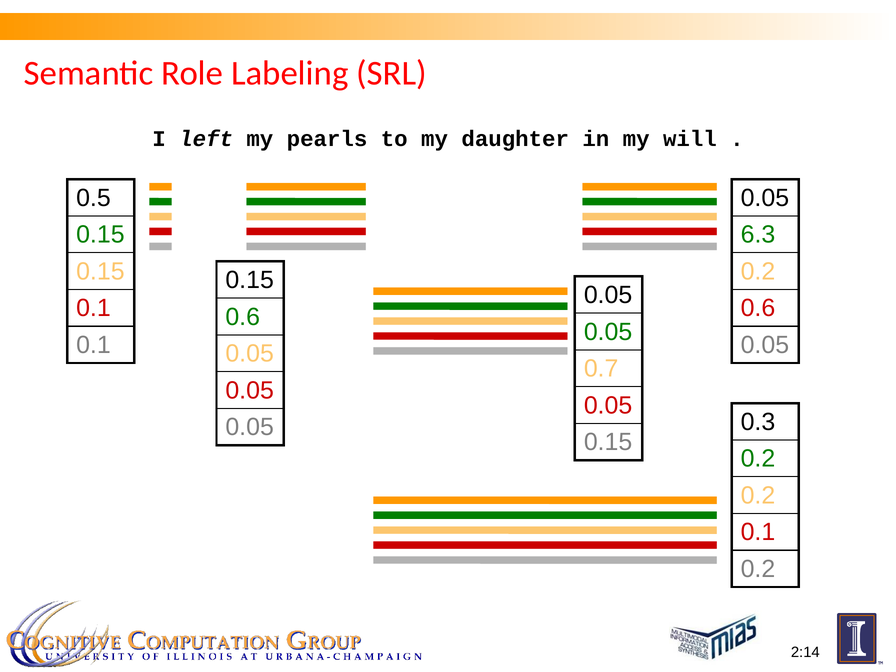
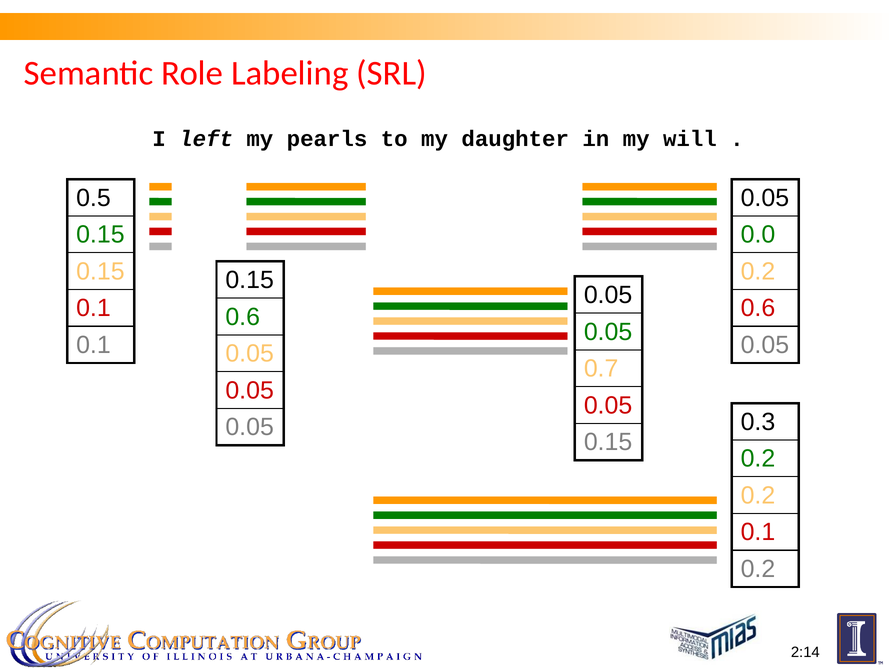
6.3: 6.3 -> 0.0
